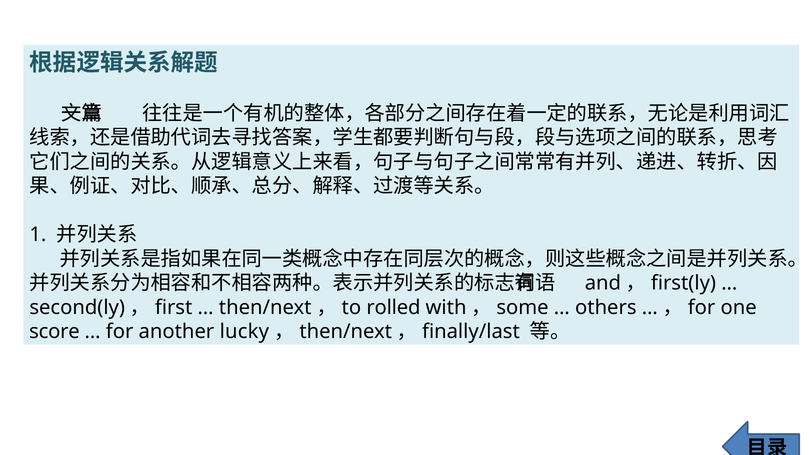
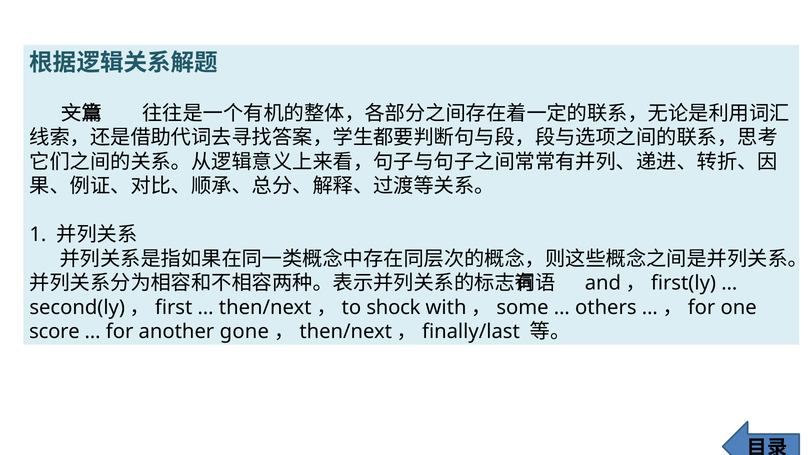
rolled: rolled -> shock
lucky: lucky -> gone
